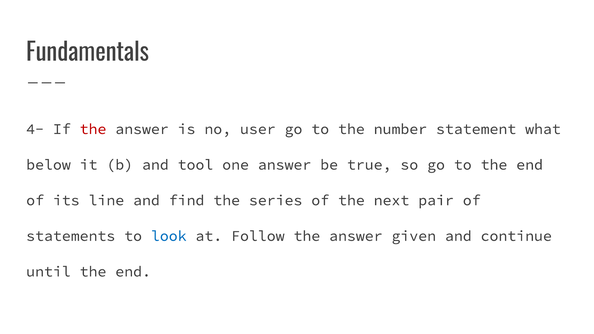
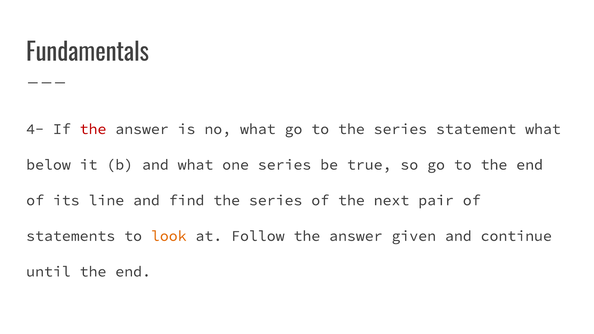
no user: user -> what
to the number: number -> series
and tool: tool -> what
one answer: answer -> series
look colour: blue -> orange
